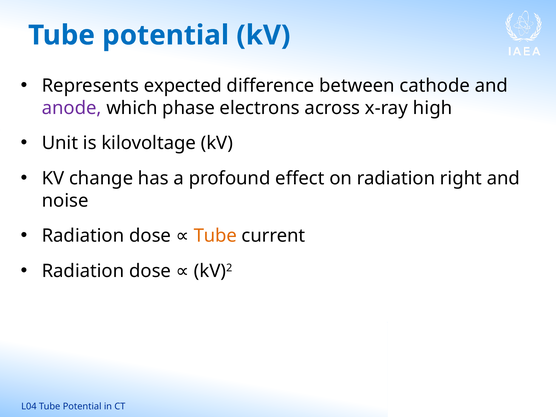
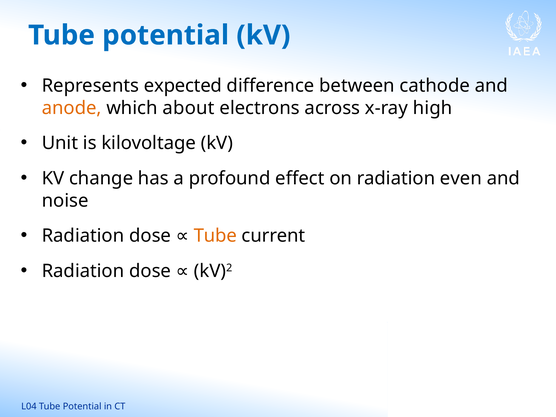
anode colour: purple -> orange
phase: phase -> about
right: right -> even
